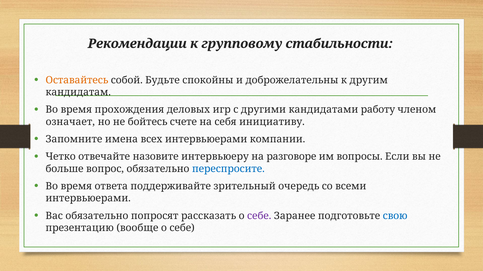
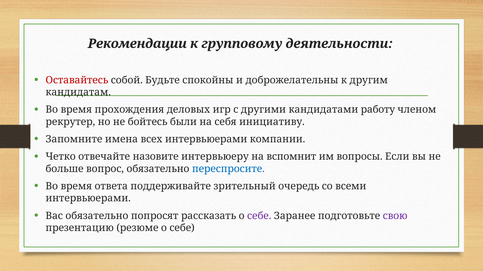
стабильности: стабильности -> деятельности
Оставайтесь colour: orange -> red
означает: означает -> рекрутер
счете: счете -> были
разговоре: разговоре -> вспомнит
свою colour: blue -> purple
вообще: вообще -> резюме
